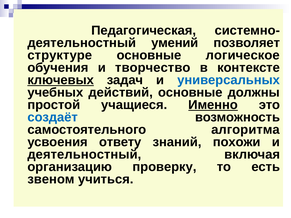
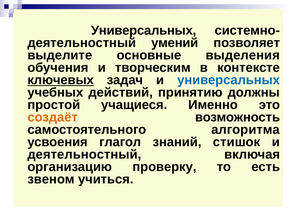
Педагогическая at (144, 30): Педагогическая -> Универсальных
структуре: структуре -> выделите
логическое: логическое -> выделения
творчество: творчество -> творческим
действий основные: основные -> принятию
Именно underline: present -> none
создаёт colour: blue -> orange
ответу: ответу -> глагол
похожи: похожи -> стишок
